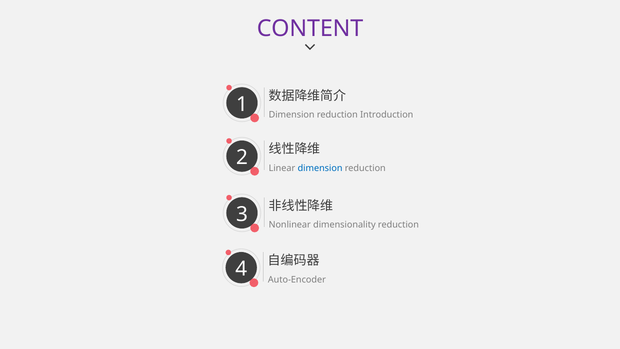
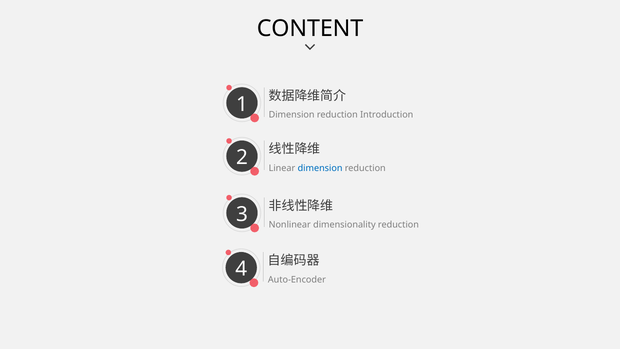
CONTENT colour: purple -> black
